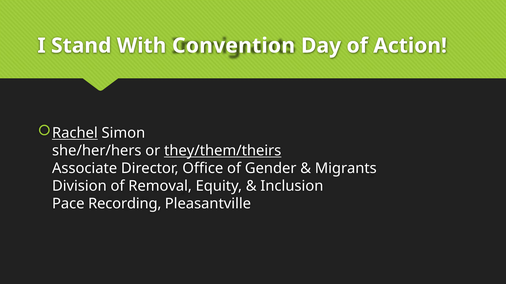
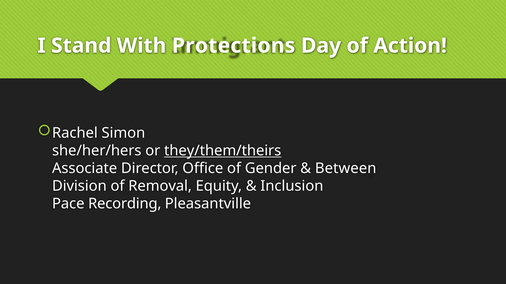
Convention: Convention -> Protections
Rachel underline: present -> none
Migrants: Migrants -> Between
